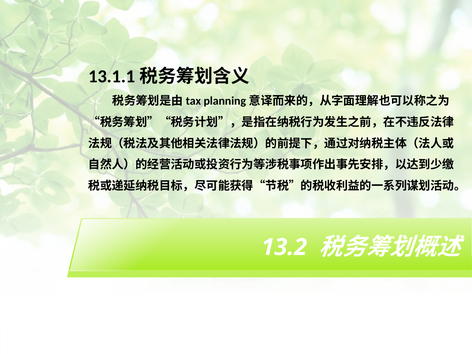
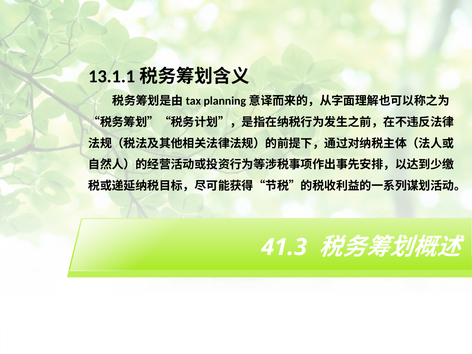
13.2: 13.2 -> 41.3
